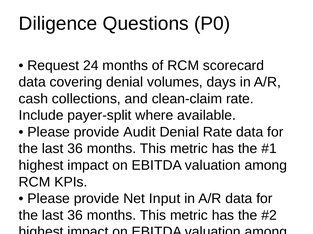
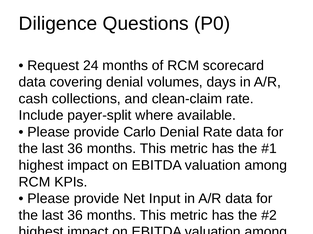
Audit: Audit -> Carlo
